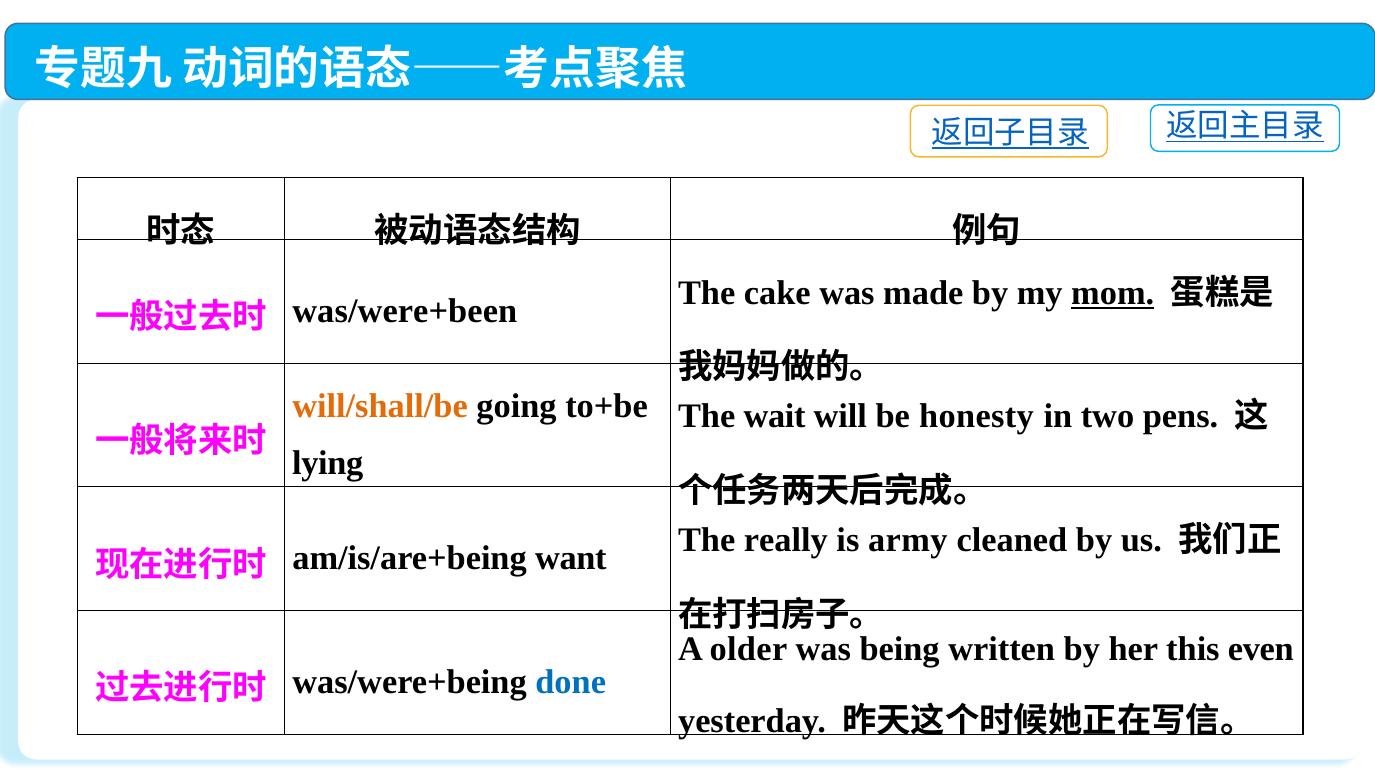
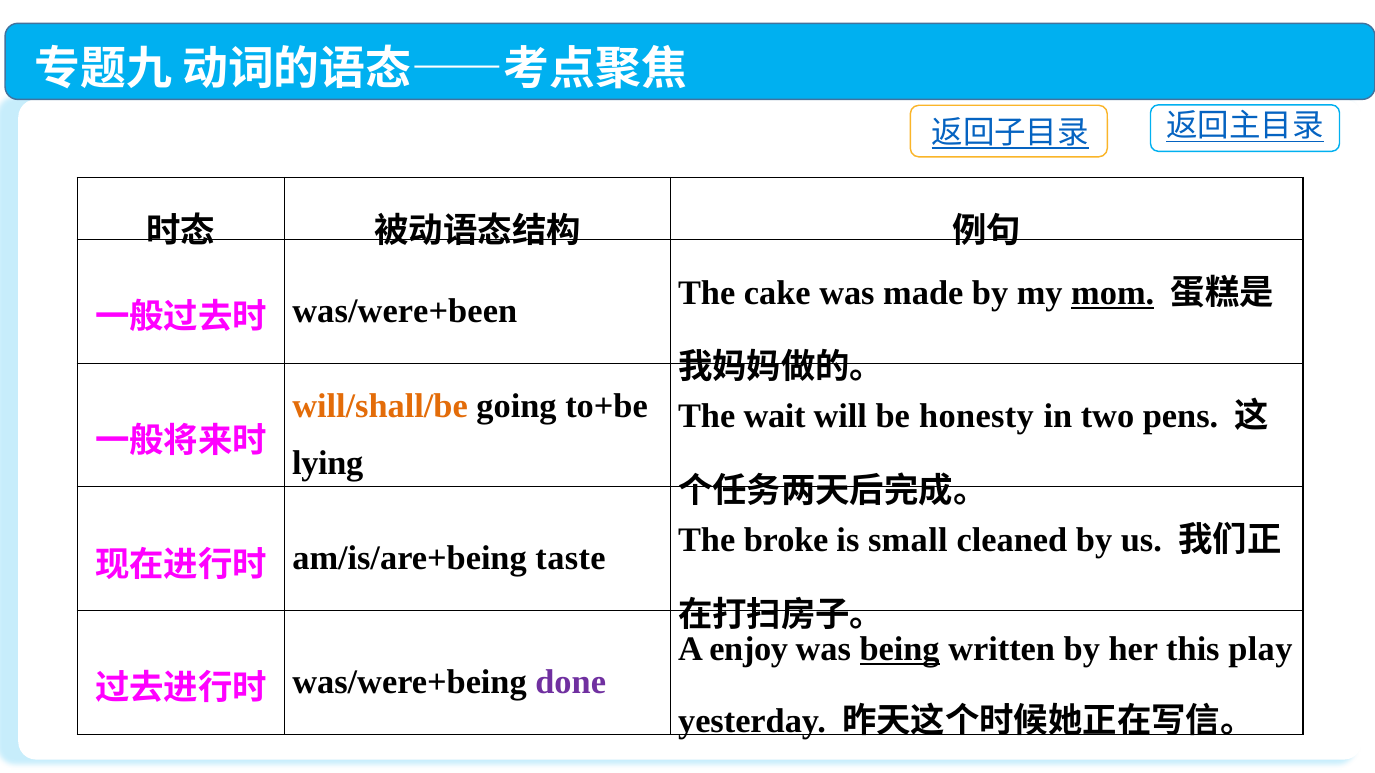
really: really -> broke
army: army -> small
want: want -> taste
older: older -> enjoy
being underline: none -> present
even: even -> play
done colour: blue -> purple
